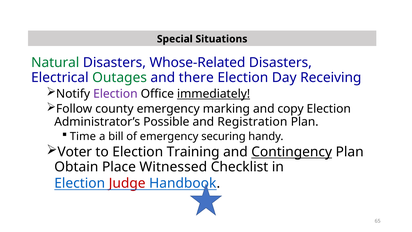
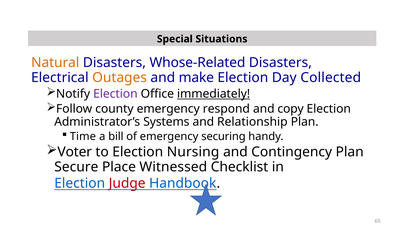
Natural colour: green -> orange
Outages colour: green -> orange
there: there -> make
Receiving: Receiving -> Collected
marking: marking -> respond
Possible: Possible -> Systems
Registration: Registration -> Relationship
Training: Training -> Nursing
Contingency underline: present -> none
Obtain: Obtain -> Secure
